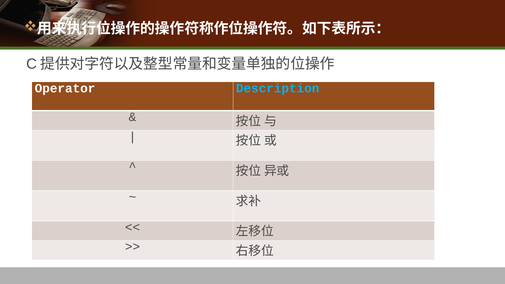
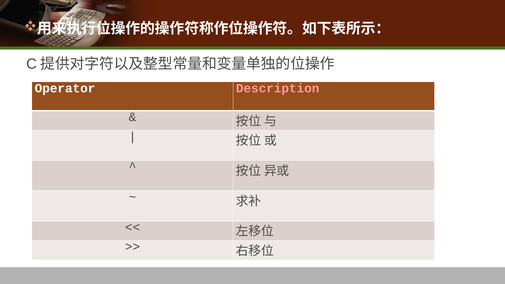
Description colour: light blue -> pink
